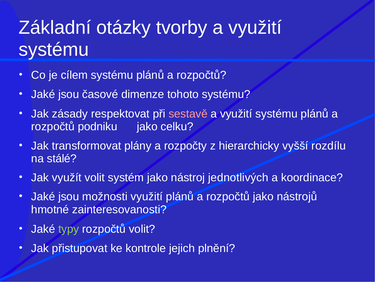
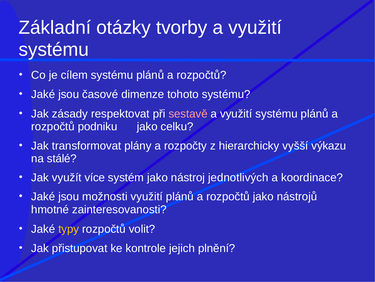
rozdílu: rozdílu -> výkazu
využít volit: volit -> více
typy colour: light green -> yellow
